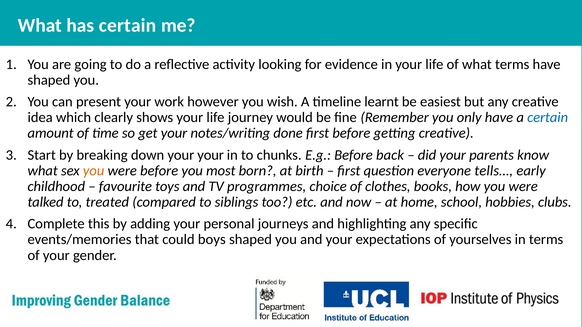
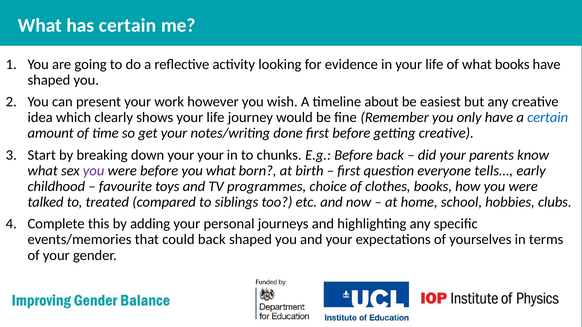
what terms: terms -> books
learnt: learnt -> about
you at (94, 171) colour: orange -> purple
you most: most -> what
could boys: boys -> back
